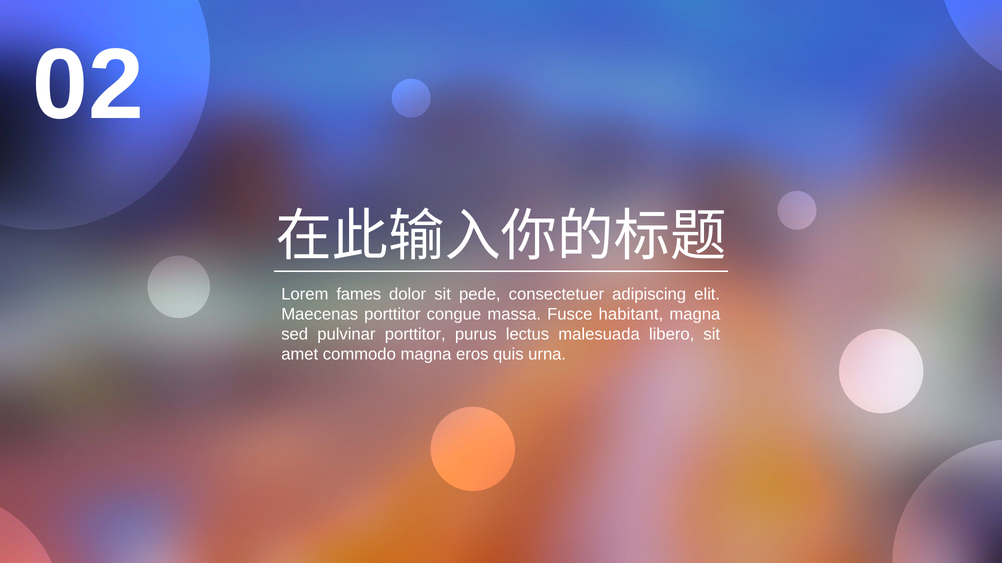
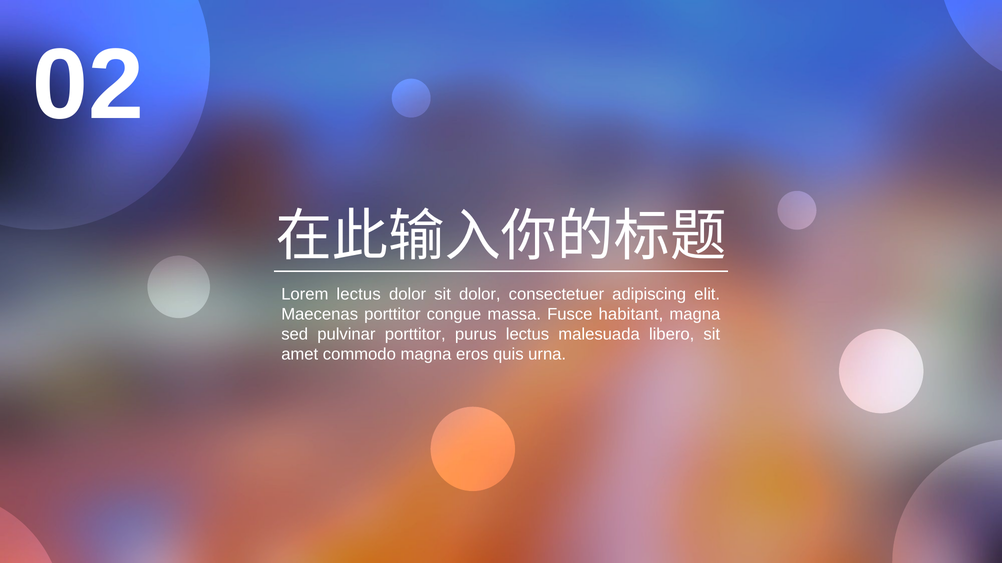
Lorem fames: fames -> lectus
sit pede: pede -> dolor
